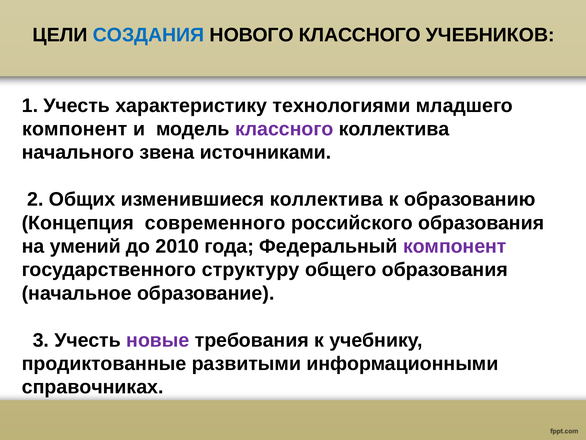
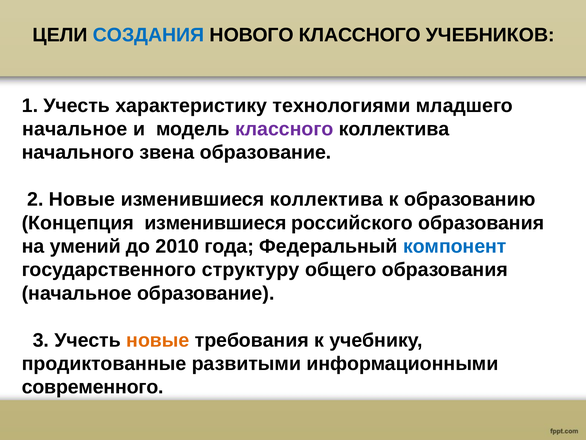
компонент at (75, 129): компонент -> начальное
звена источниками: источниками -> образование
2 Общих: Общих -> Новые
Концепция современного: современного -> изменившиеся
компонент at (455, 246) colour: purple -> blue
новые at (158, 340) colour: purple -> orange
справочниках: справочниках -> современного
